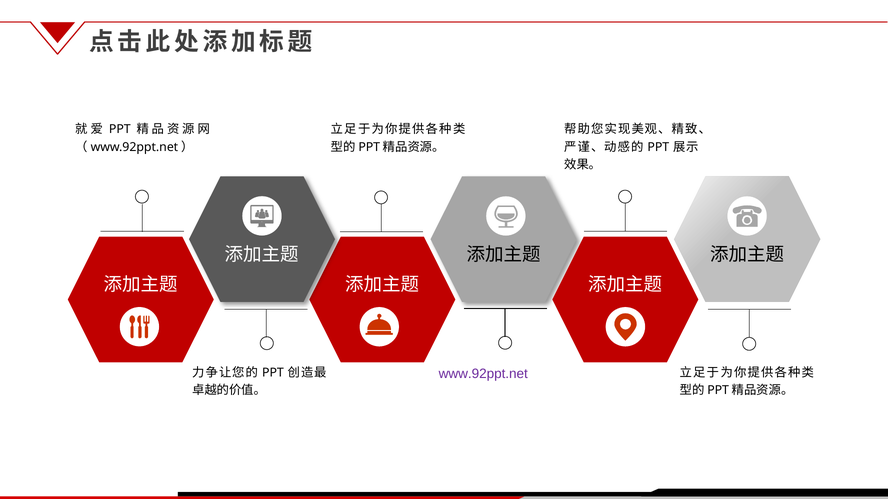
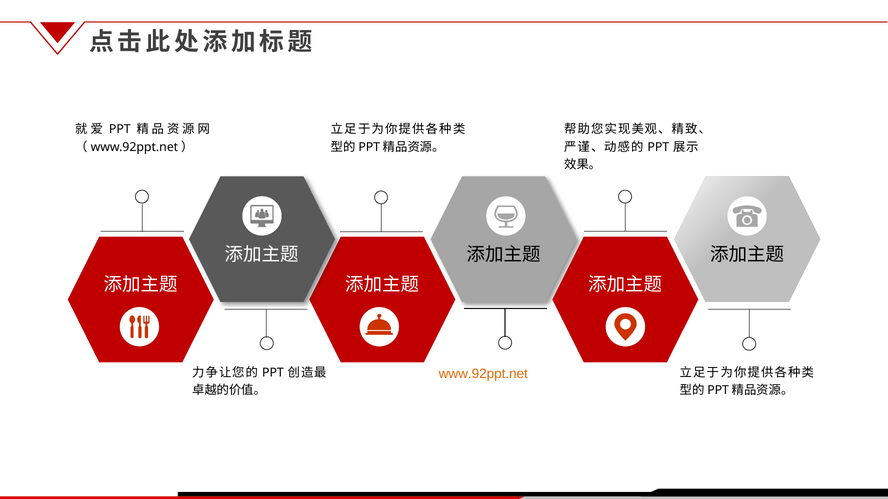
www.92ppt.net colour: purple -> orange
